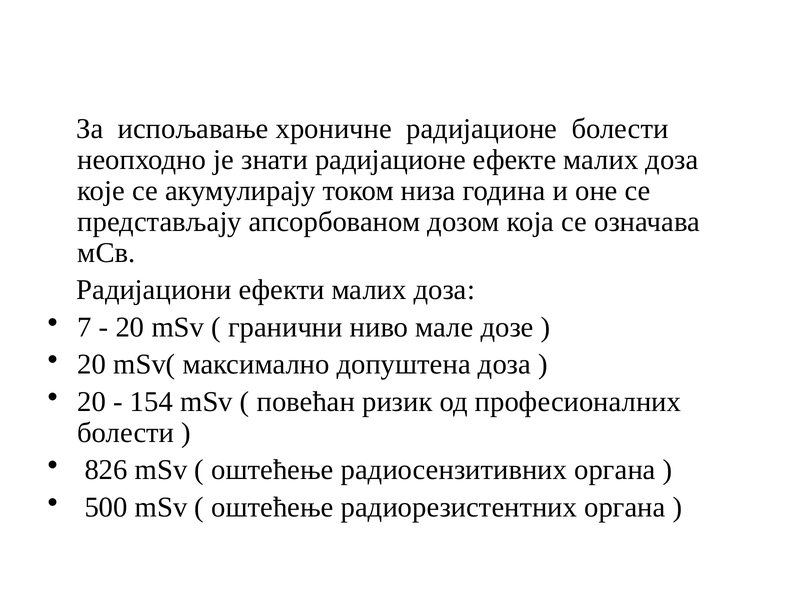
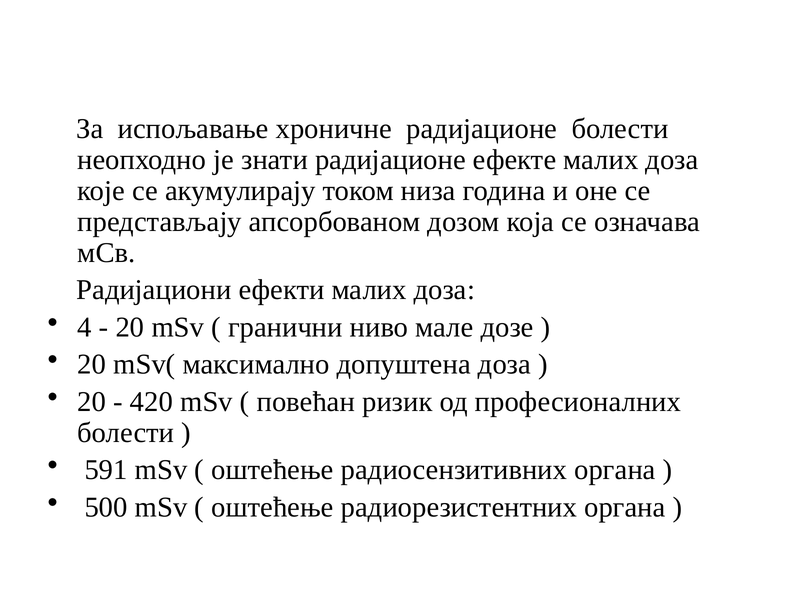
7: 7 -> 4
154: 154 -> 420
826: 826 -> 591
